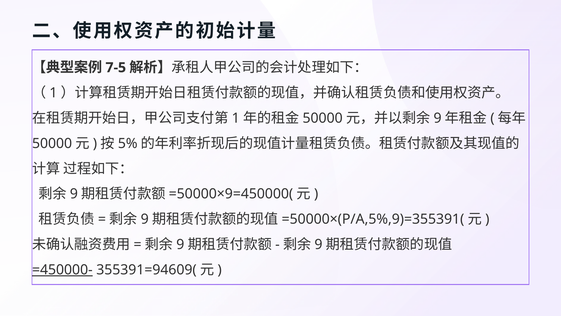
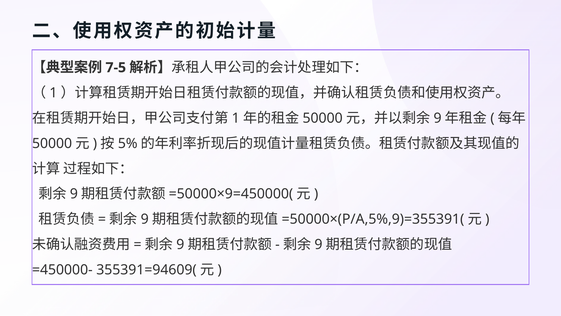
=450000- underline: present -> none
